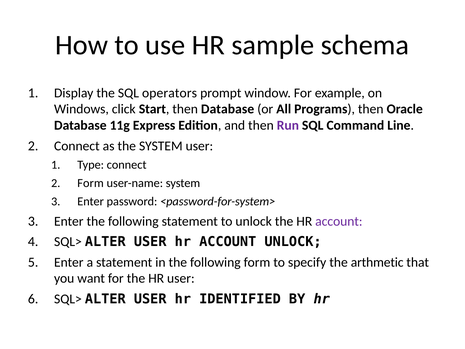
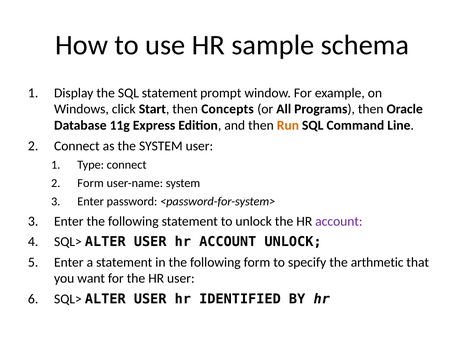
SQL operators: operators -> statement
then Database: Database -> Concepts
Run colour: purple -> orange
